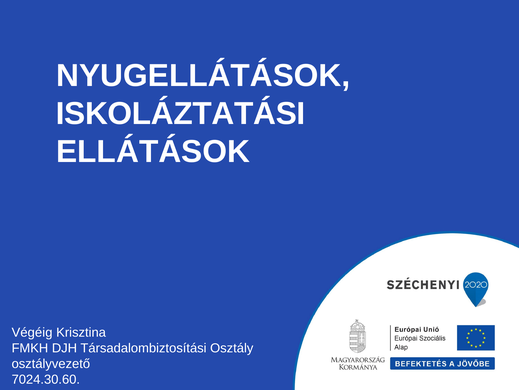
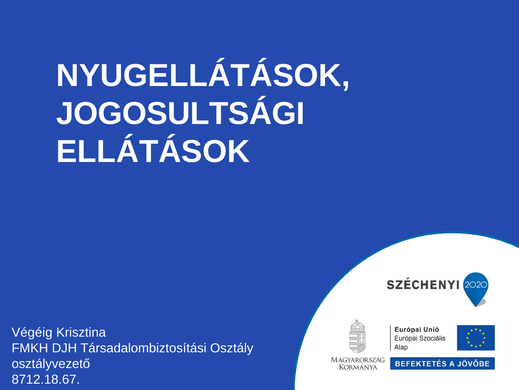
ISKOLÁZTATÁSI: ISKOLÁZTATÁSI -> JOGOSULTSÁGI
7024.30.60: 7024.30.60 -> 8712.18.67
